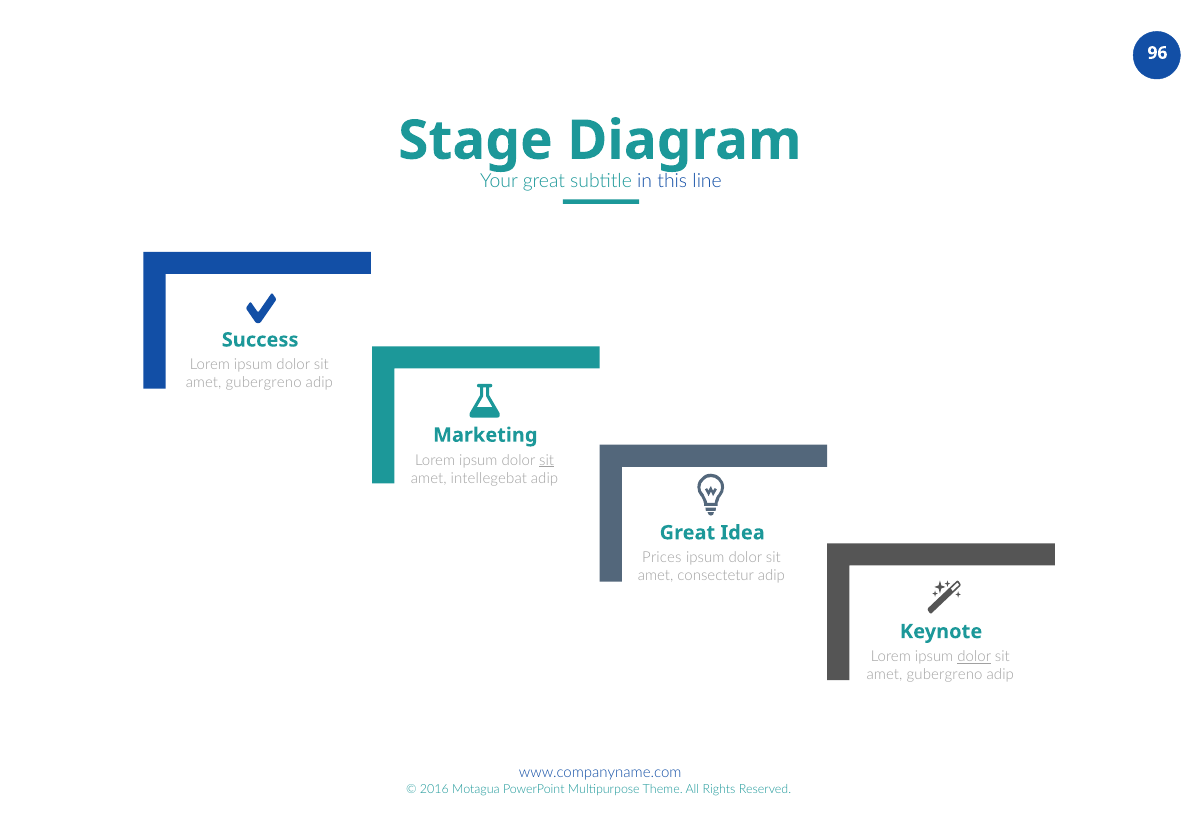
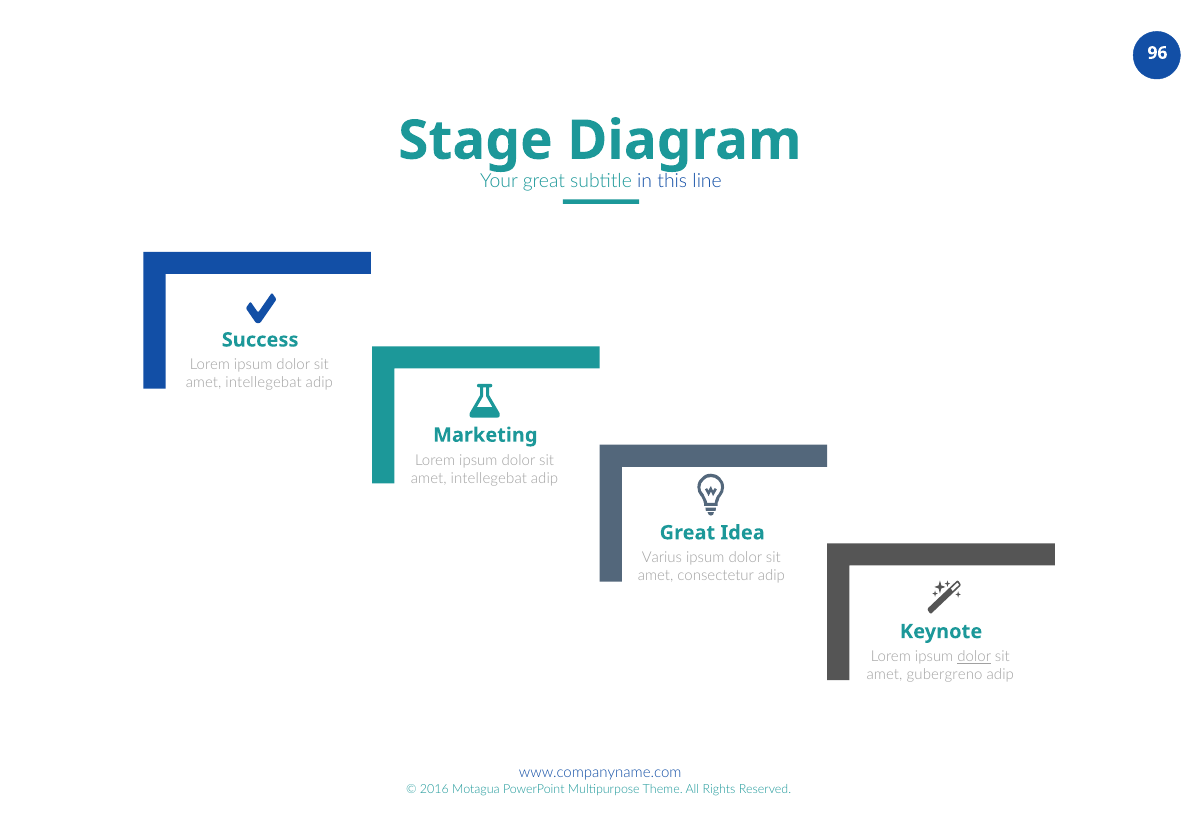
gubergreno at (264, 383): gubergreno -> intellegebat
sit at (547, 460) underline: present -> none
Prices: Prices -> Varius
